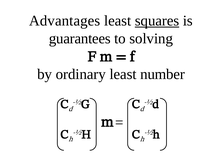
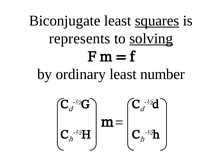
Advantages: Advantages -> Biconjugate
guarantees: guarantees -> represents
solving underline: none -> present
